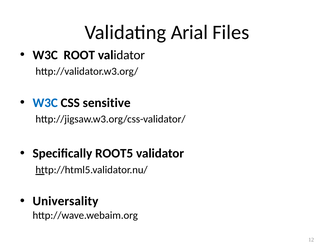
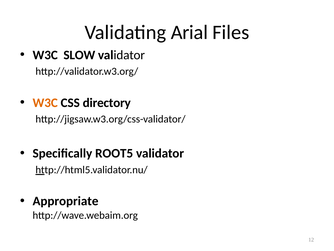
ROOT: ROOT -> SLOW
W3C at (45, 103) colour: blue -> orange
sensitive: sensitive -> directory
Universality: Universality -> Appropriate
